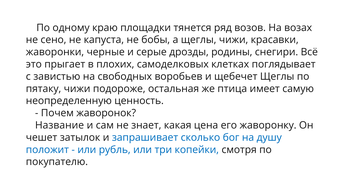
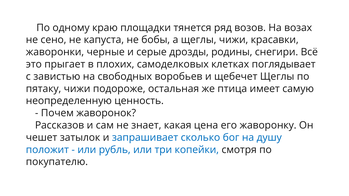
Название: Название -> Рассказов
